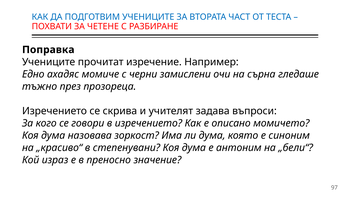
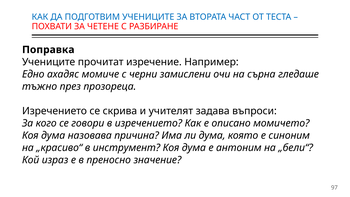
зоркост: зоркост -> причина
степенувани: степенувани -> инструмент
